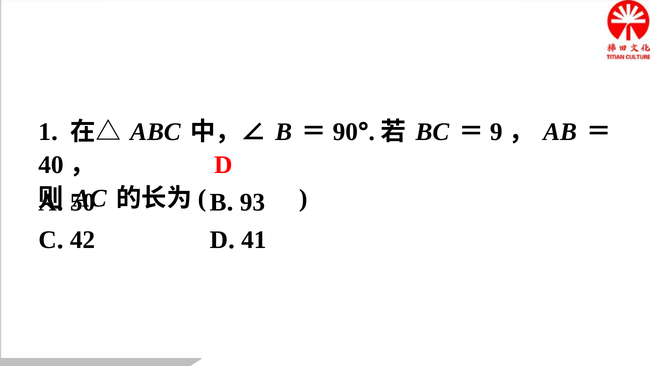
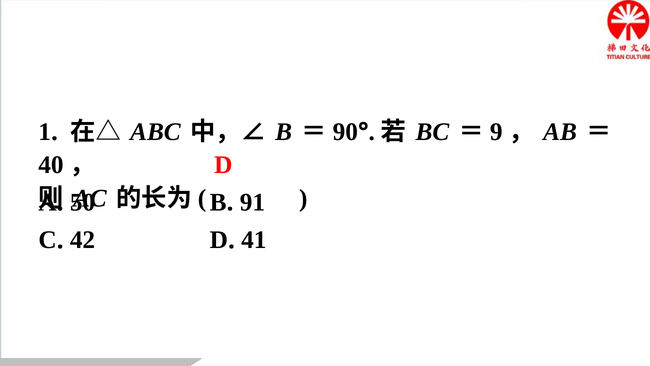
93: 93 -> 91
